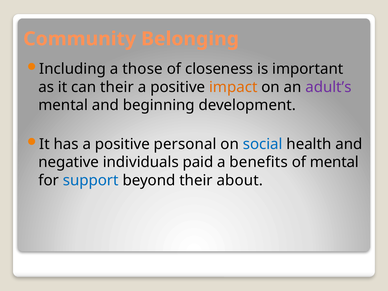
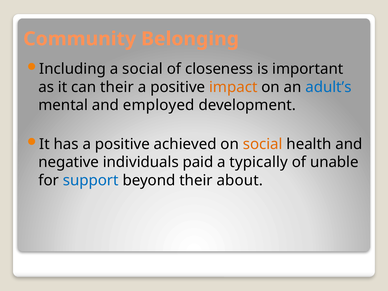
a those: those -> social
adult’s colour: purple -> blue
beginning: beginning -> employed
personal: personal -> achieved
social at (263, 144) colour: blue -> orange
benefits: benefits -> typically
of mental: mental -> unable
